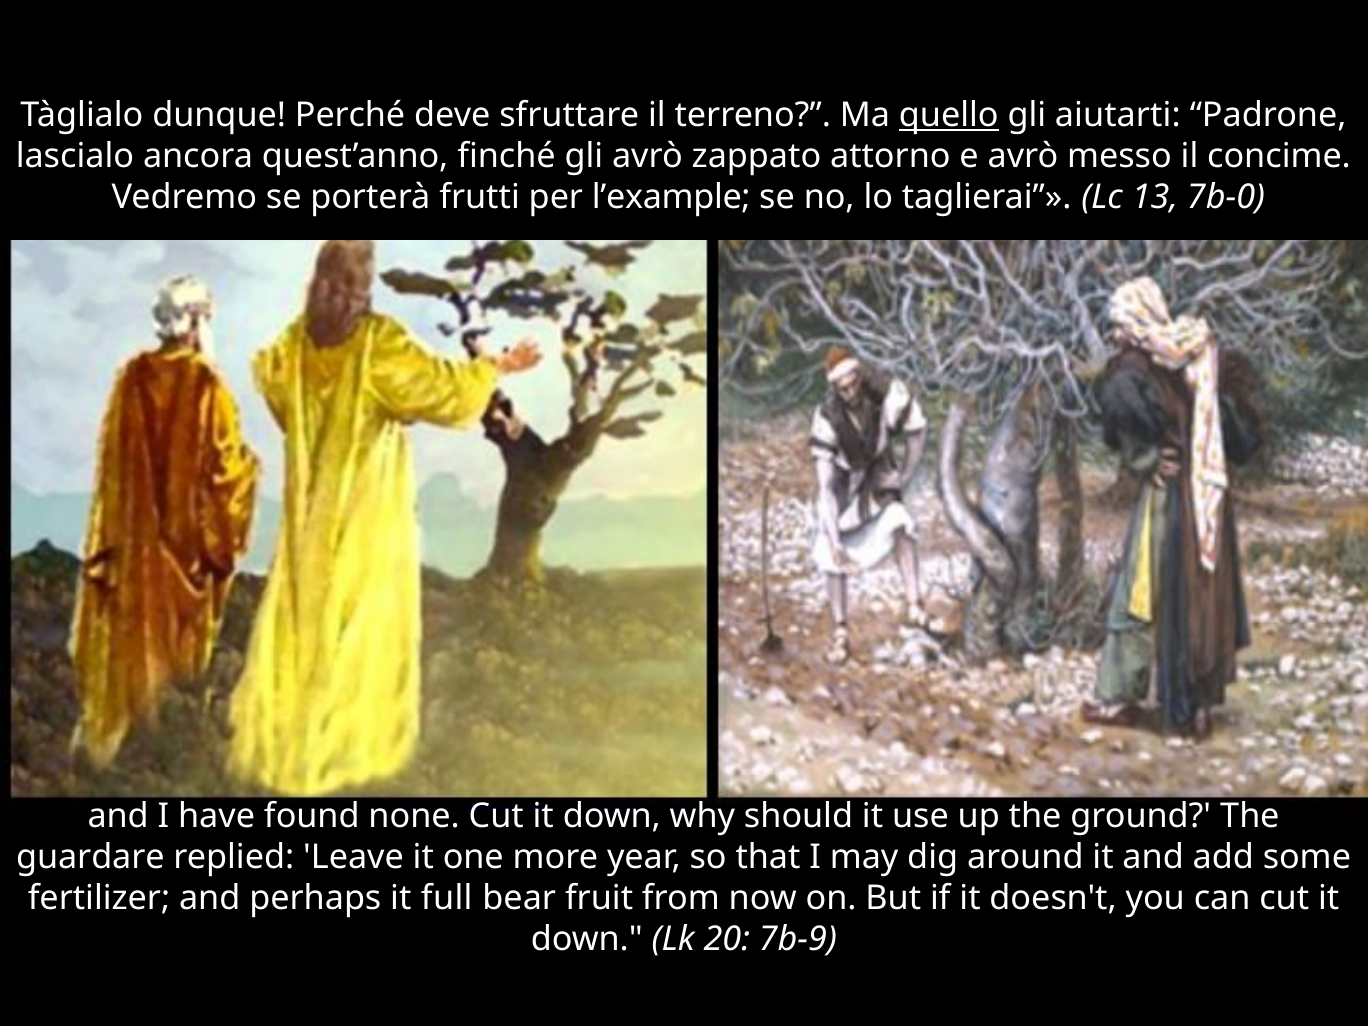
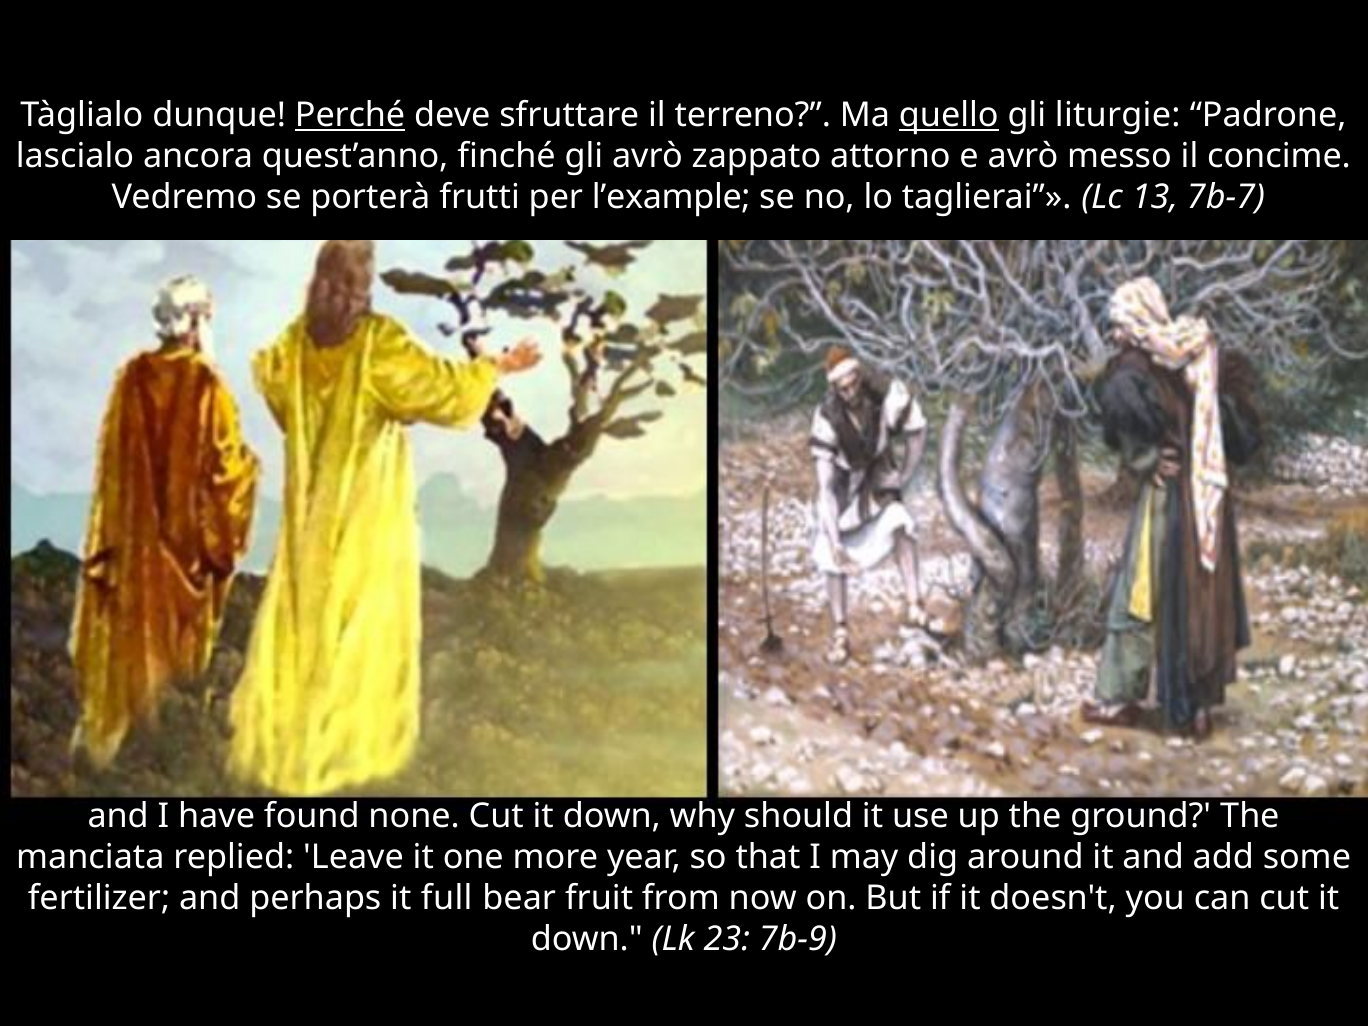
Perché underline: none -> present
aiutarti: aiutarti -> liturgie
7b-0: 7b-0 -> 7b-7
guardare: guardare -> manciata
20: 20 -> 23
